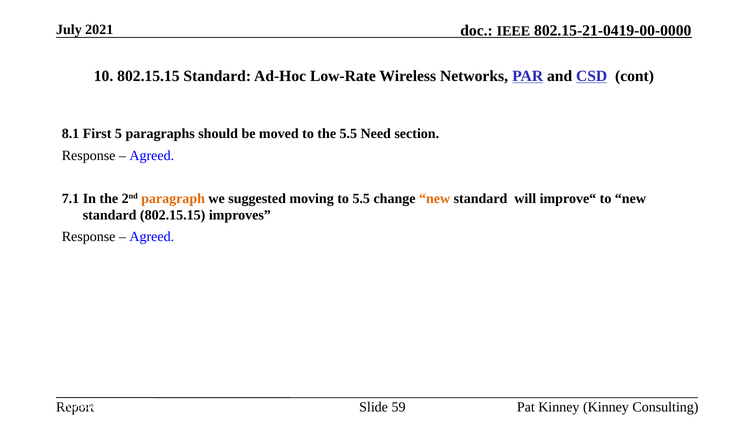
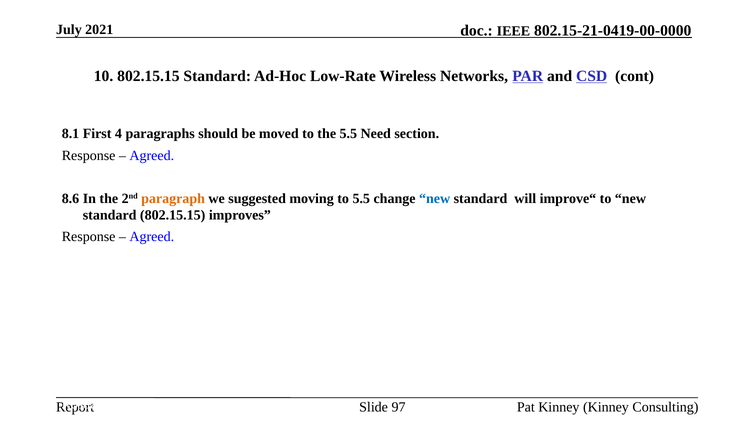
5: 5 -> 4
7.1: 7.1 -> 8.6
new at (435, 198) colour: orange -> blue
59: 59 -> 97
